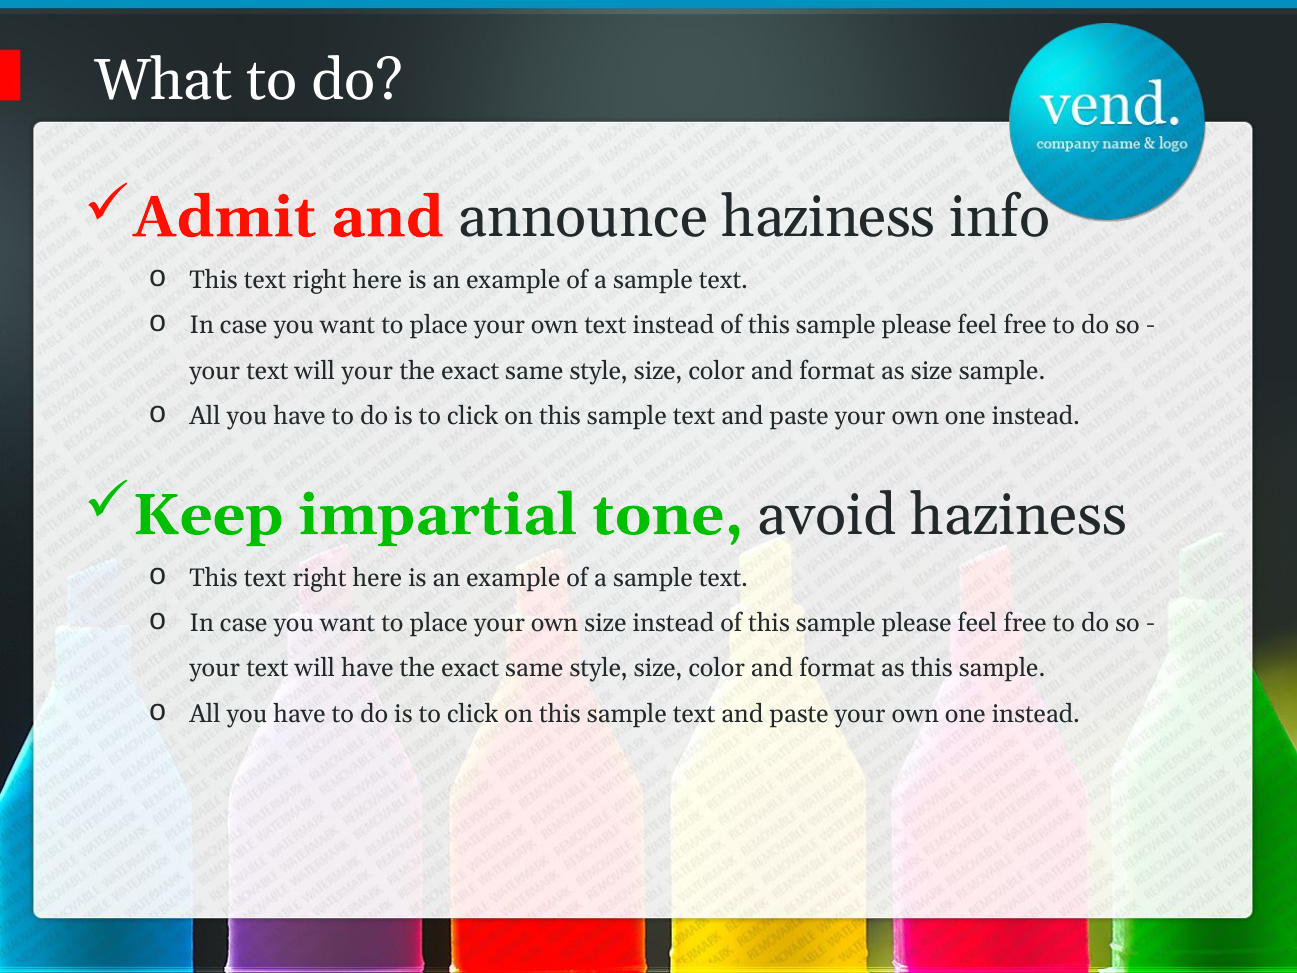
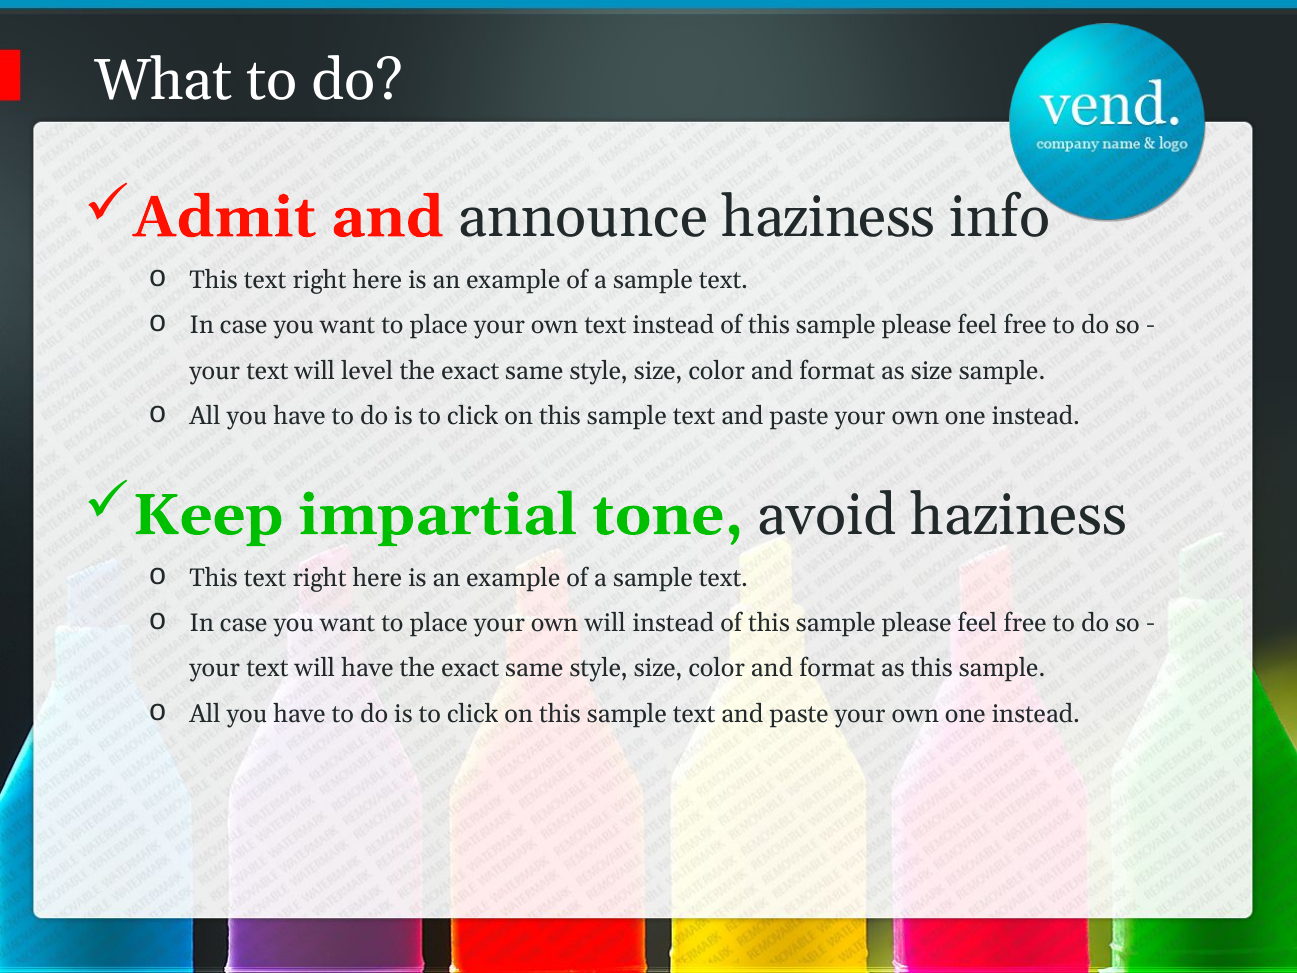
will your: your -> level
own size: size -> will
